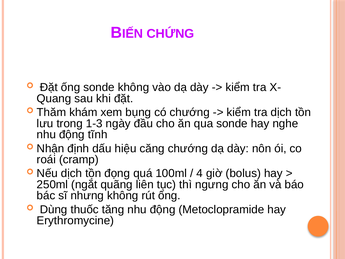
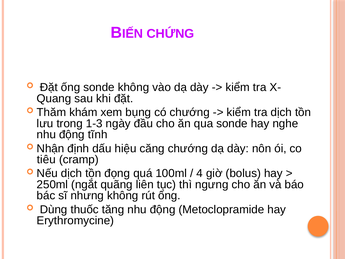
roái: roái -> tiêu
